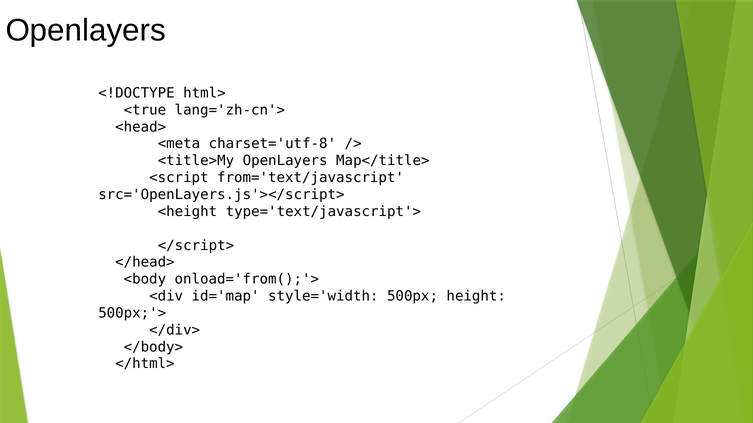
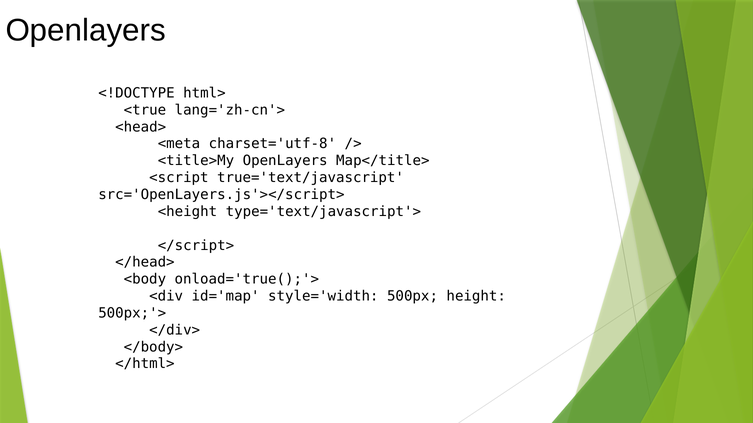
from='text/javascript: from='text/javascript -> true='text/javascript
onload='from();'>: onload='from();'> -> onload='true();'>
